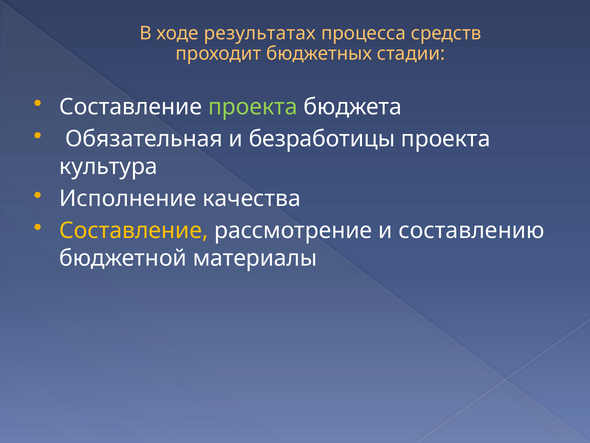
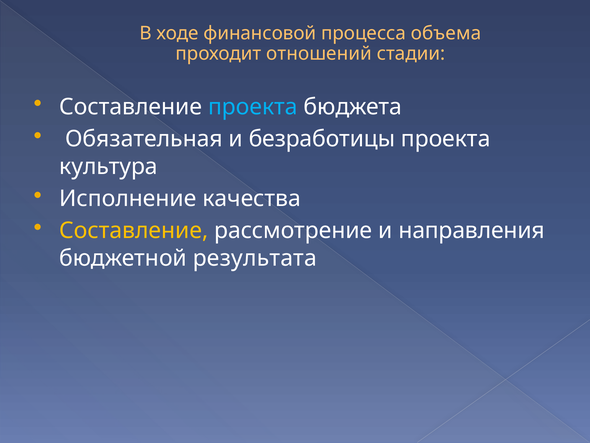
результатах: результатах -> финансовой
средств: средств -> объема
бюджетных: бюджетных -> отношений
проекта at (253, 107) colour: light green -> light blue
составлению: составлению -> направления
материалы: материалы -> результата
